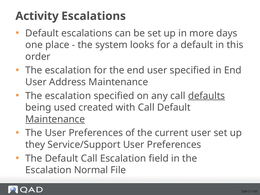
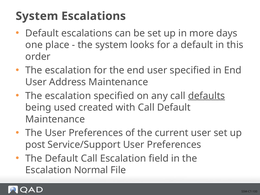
Activity at (37, 16): Activity -> System
Maintenance at (55, 119) underline: present -> none
they: they -> post
